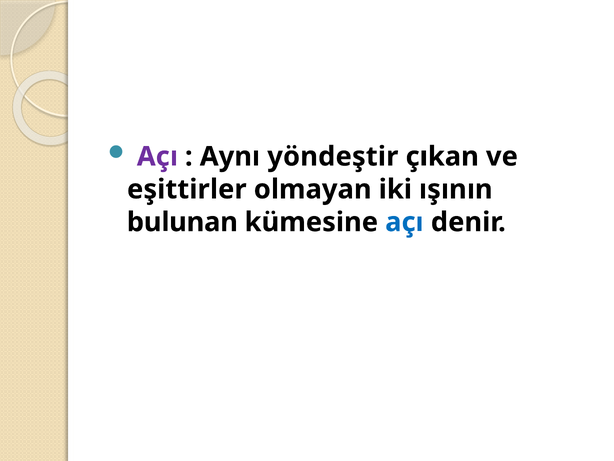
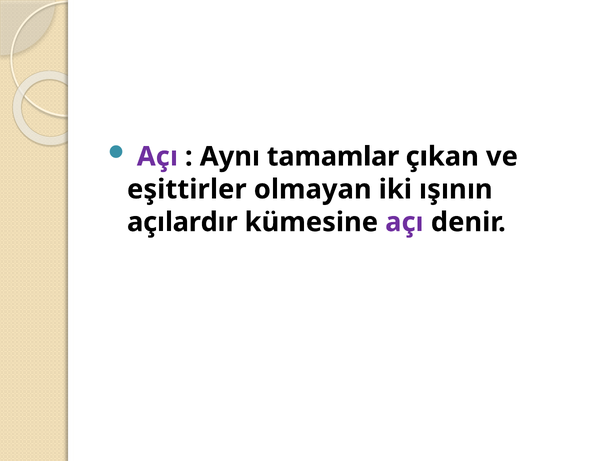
yöndeştir: yöndeştir -> tamamlar
bulunan: bulunan -> açılardır
açı at (404, 222) colour: blue -> purple
